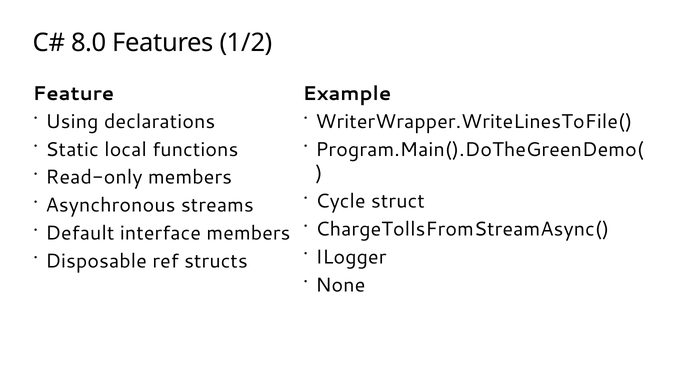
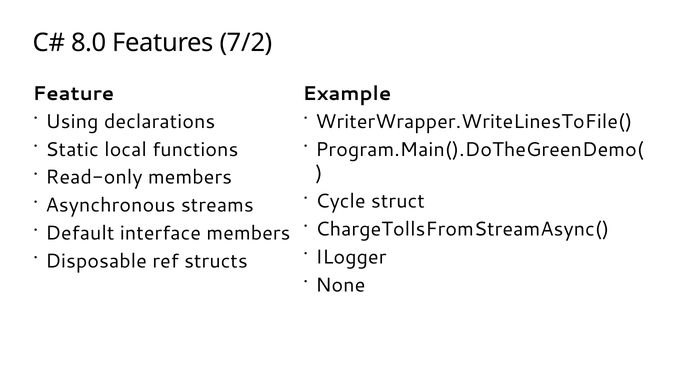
1/2: 1/2 -> 7/2
